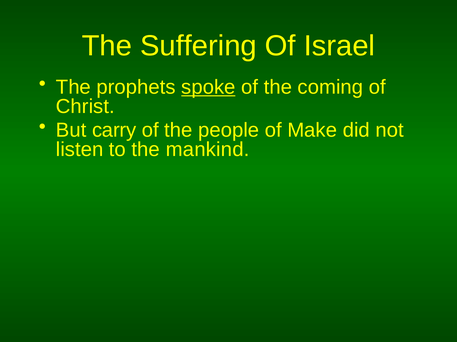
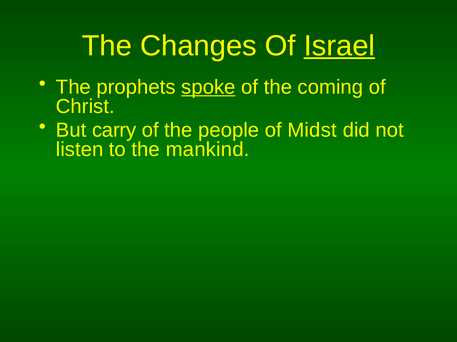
Suffering: Suffering -> Changes
Israel underline: none -> present
Make: Make -> Midst
